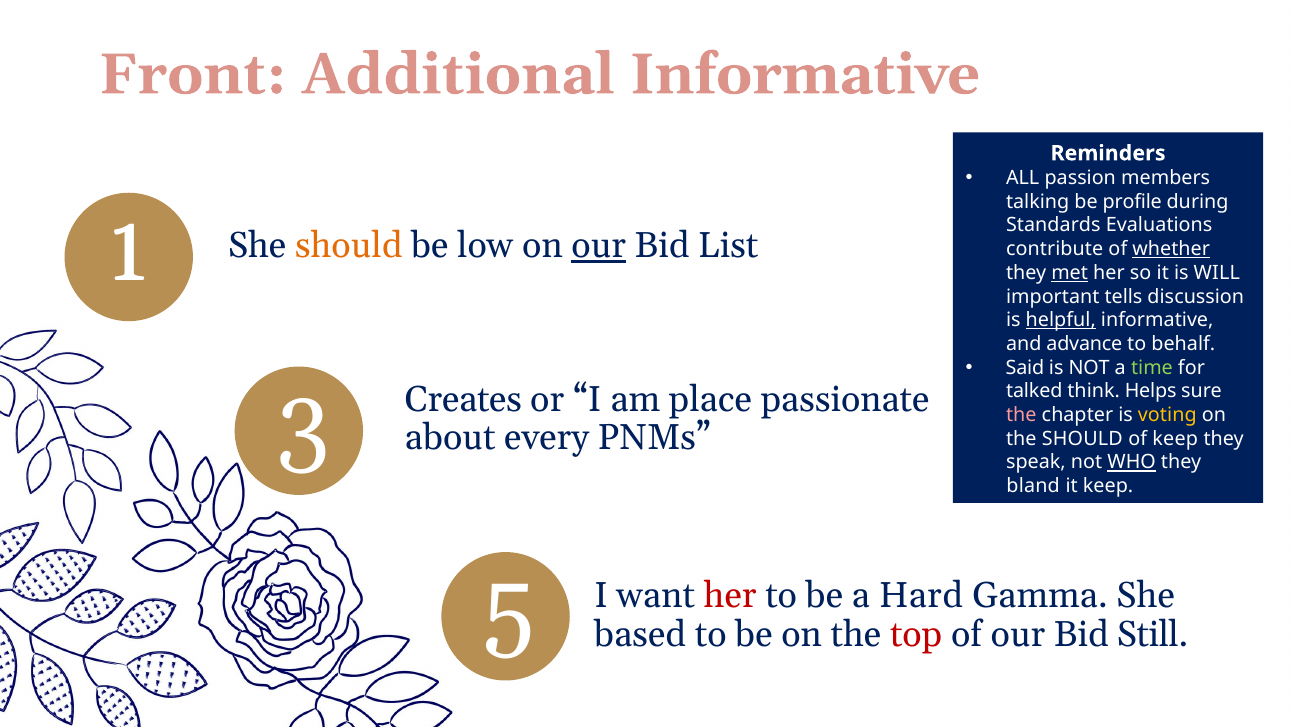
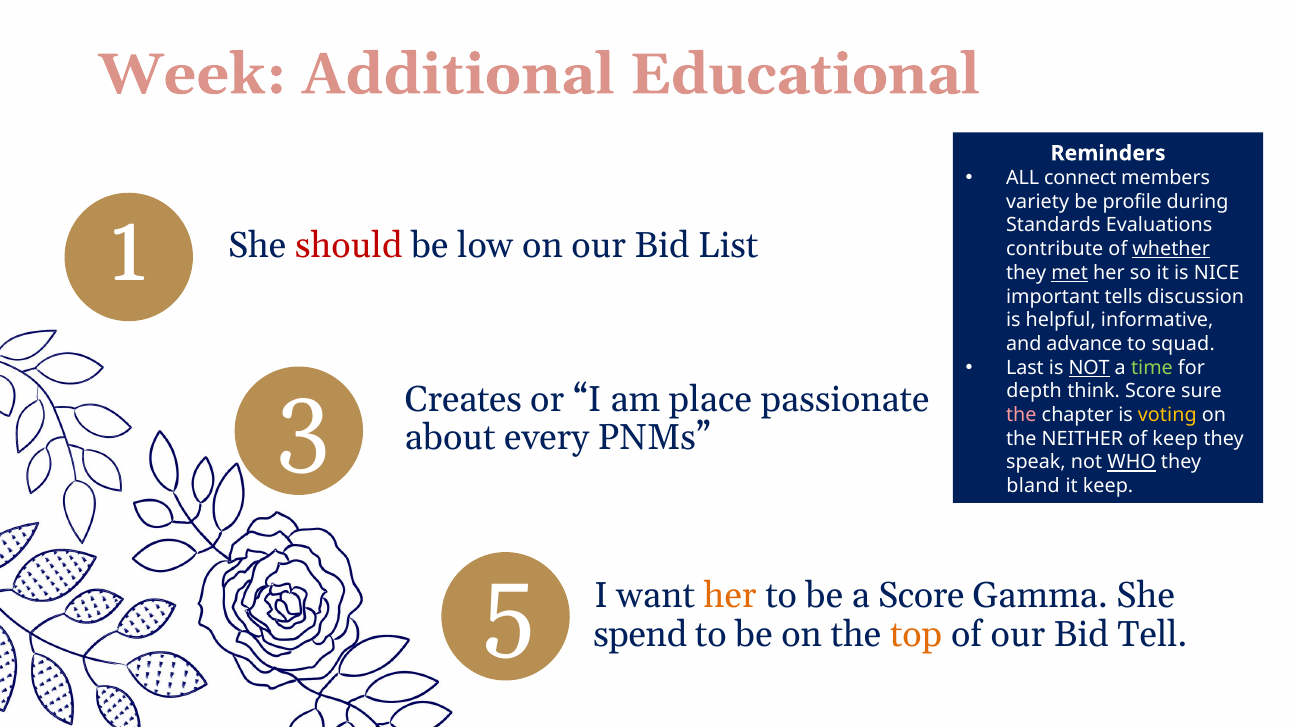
Front: Front -> Week
Additional Informative: Informative -> Educational
passion: passion -> connect
talking: talking -> variety
should at (349, 246) colour: orange -> red
our at (599, 246) underline: present -> none
WILL: WILL -> NICE
helpful underline: present -> none
behalf: behalf -> squad
Said: Said -> Last
NOT at (1089, 368) underline: none -> present
talked: talked -> depth
think Helps: Helps -> Score
the SHOULD: SHOULD -> NEITHER
her at (730, 596) colour: red -> orange
a Hard: Hard -> Score
based: based -> spend
top colour: red -> orange
Still: Still -> Tell
